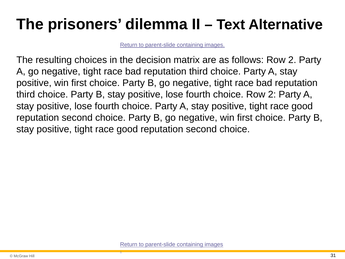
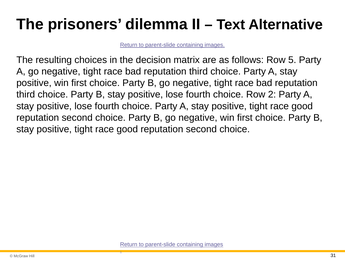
follows Row 2: 2 -> 5
